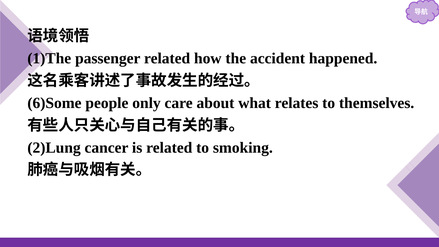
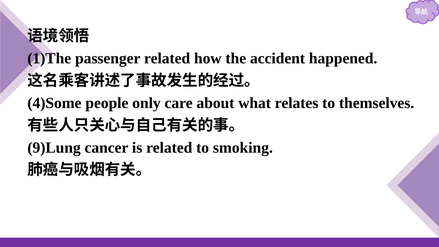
6)Some: 6)Some -> 4)Some
2)Lung: 2)Lung -> 9)Lung
